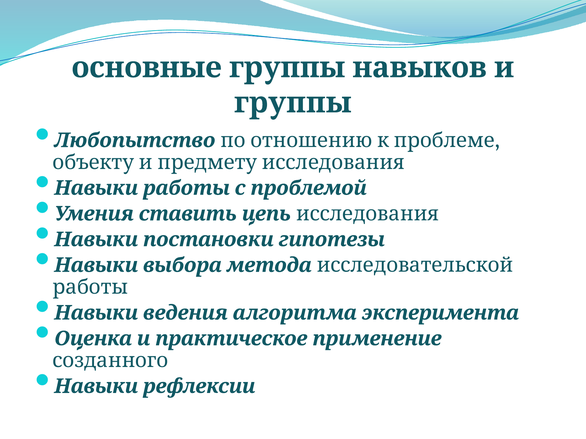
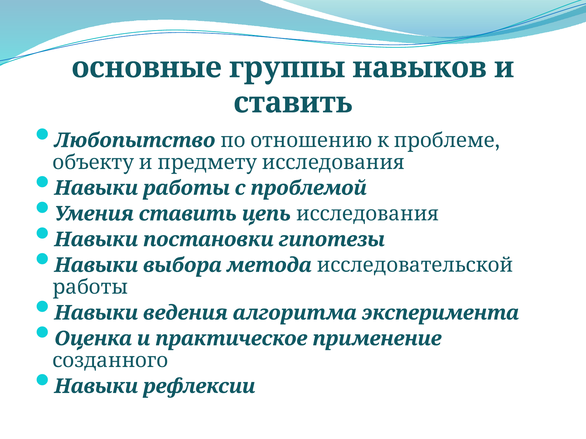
группы at (293, 103): группы -> ставить
